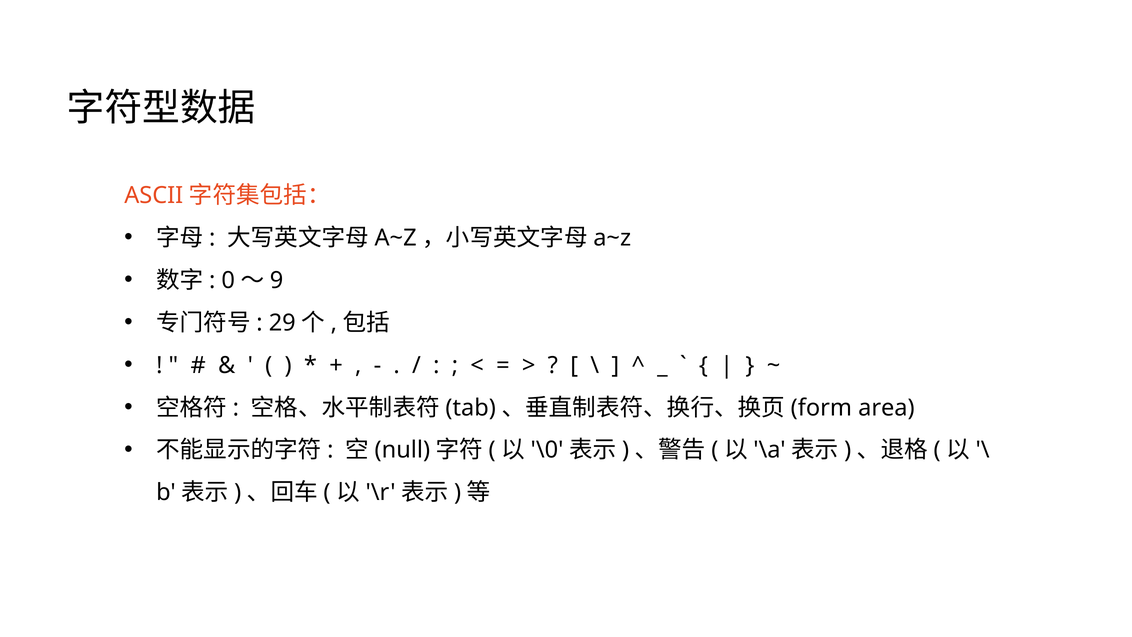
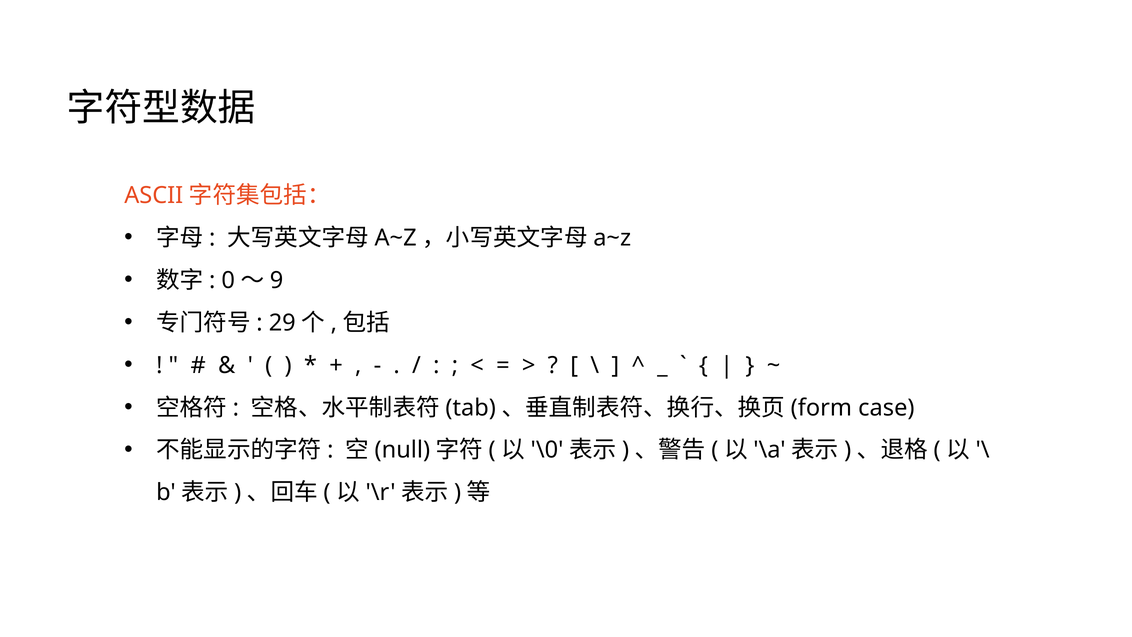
area: area -> case
